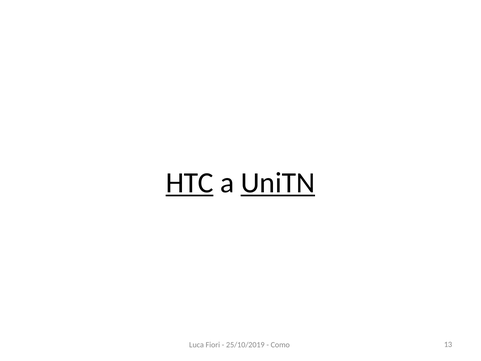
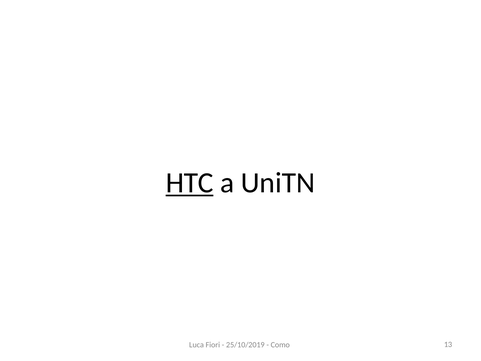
UniTN underline: present -> none
